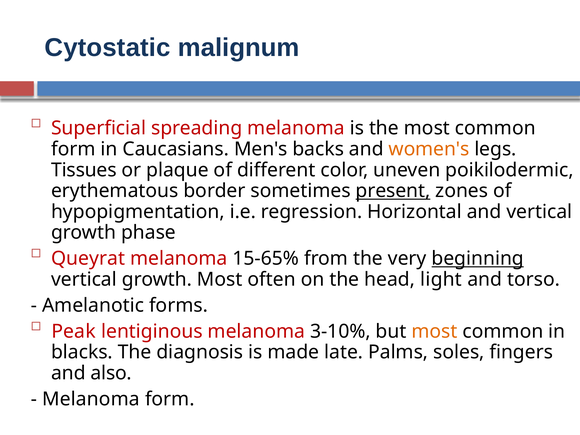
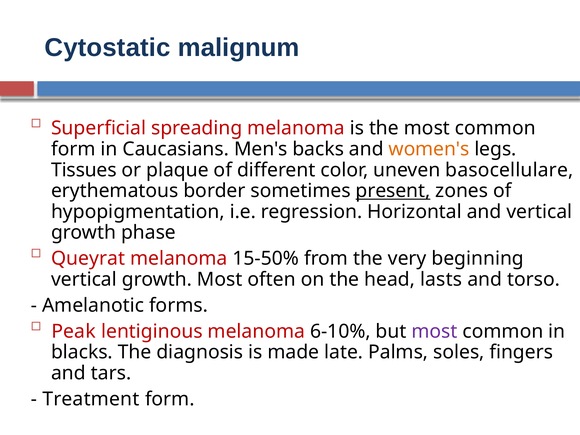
poikilodermic: poikilodermic -> basocellulare
15-65%: 15-65% -> 15-50%
beginning underline: present -> none
light: light -> lasts
3-10%: 3-10% -> 6-10%
most at (435, 331) colour: orange -> purple
also: also -> tars
Melanoma at (91, 399): Melanoma -> Treatment
